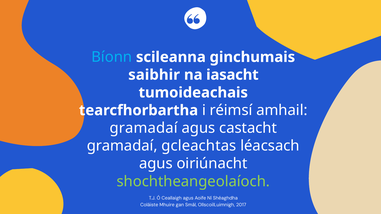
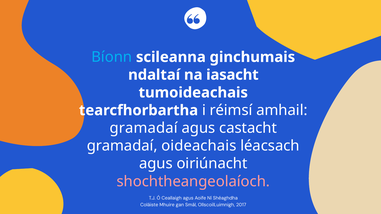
saibhir: saibhir -> ndaltaí
gcleachtas: gcleachtas -> oideachais
shochtheangeolaíoch colour: light green -> pink
